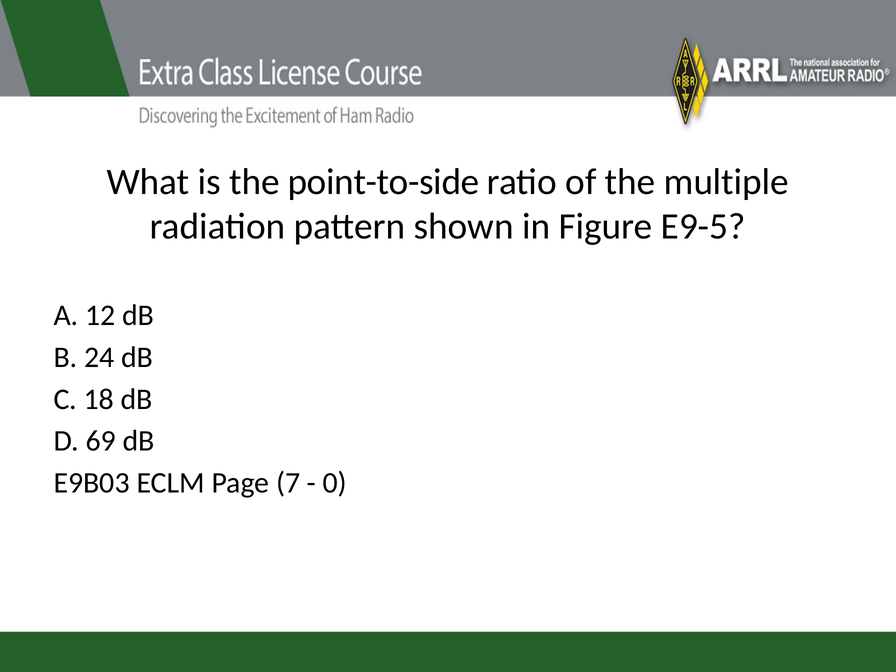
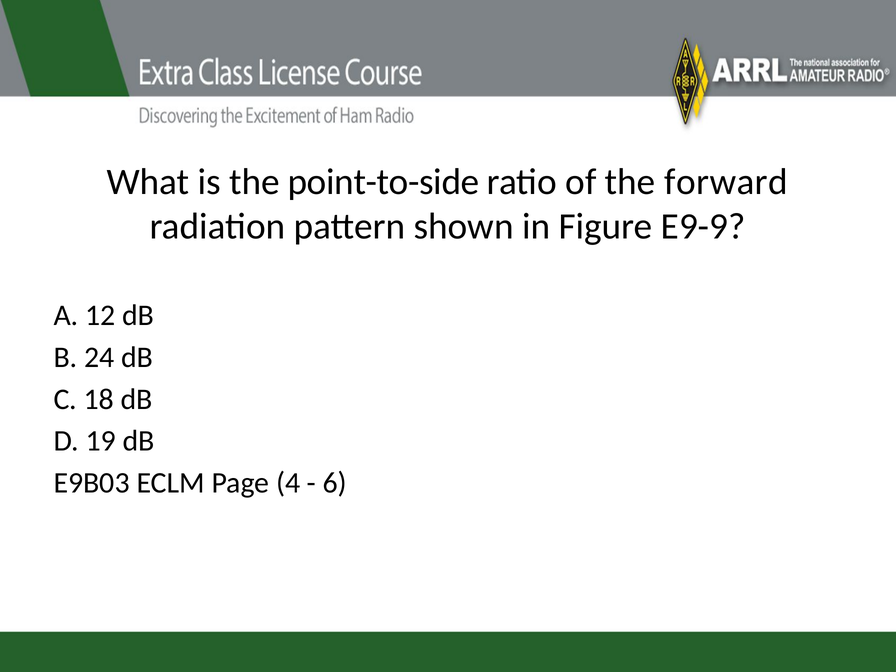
multiple: multiple -> forward
E9-5: E9-5 -> E9-9
69: 69 -> 19
7: 7 -> 4
0: 0 -> 6
